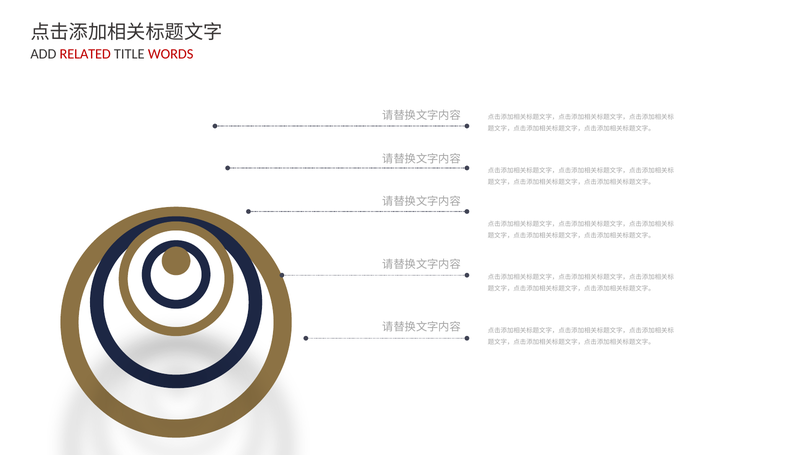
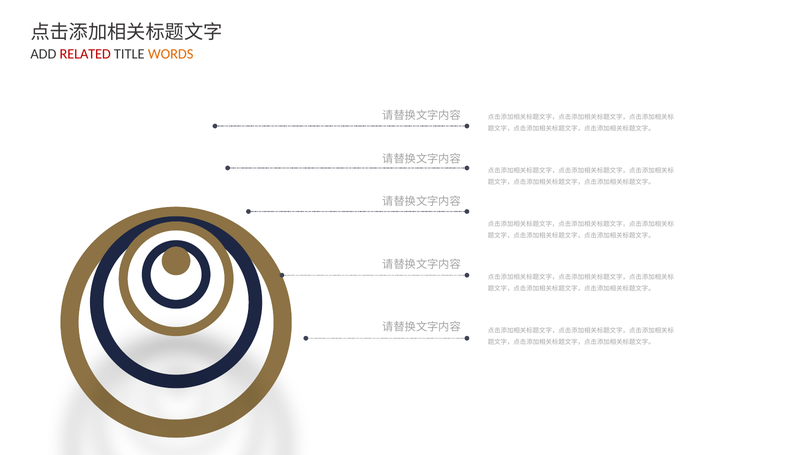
WORDS colour: red -> orange
